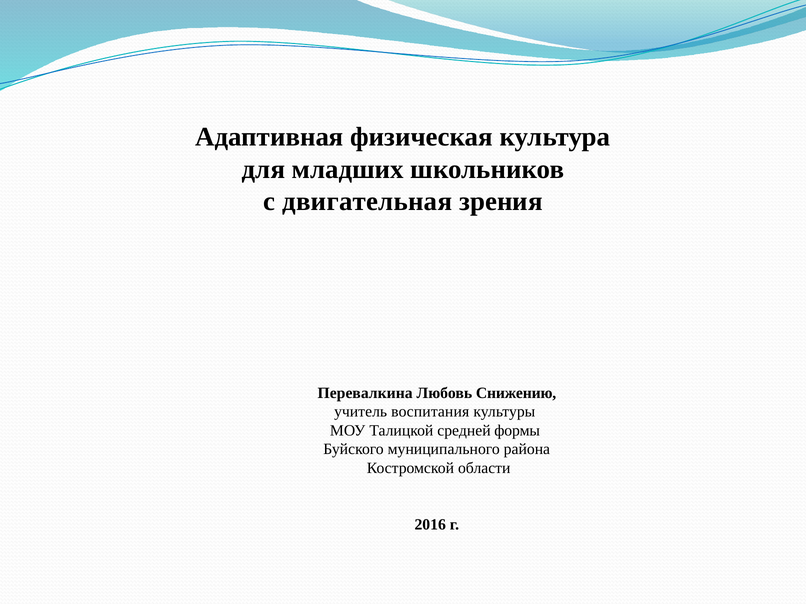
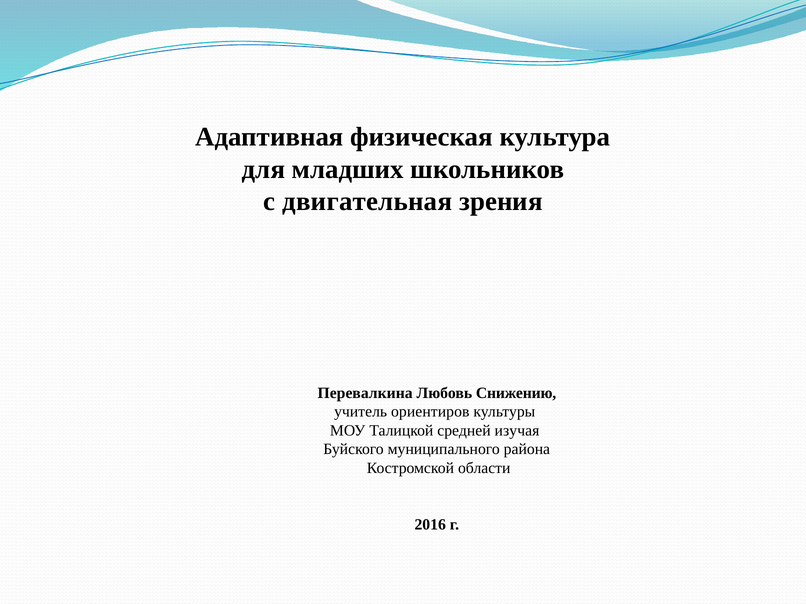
воспитания: воспитания -> ориентиров
формы: формы -> изучая
